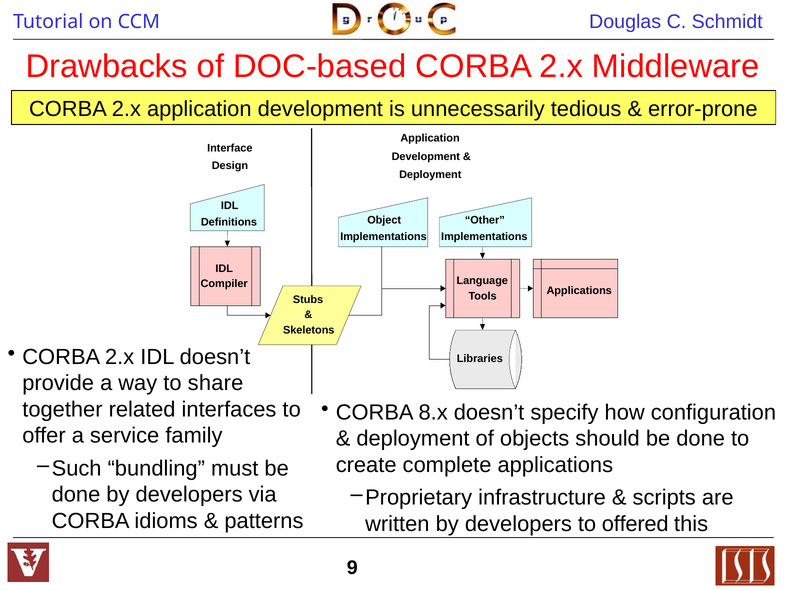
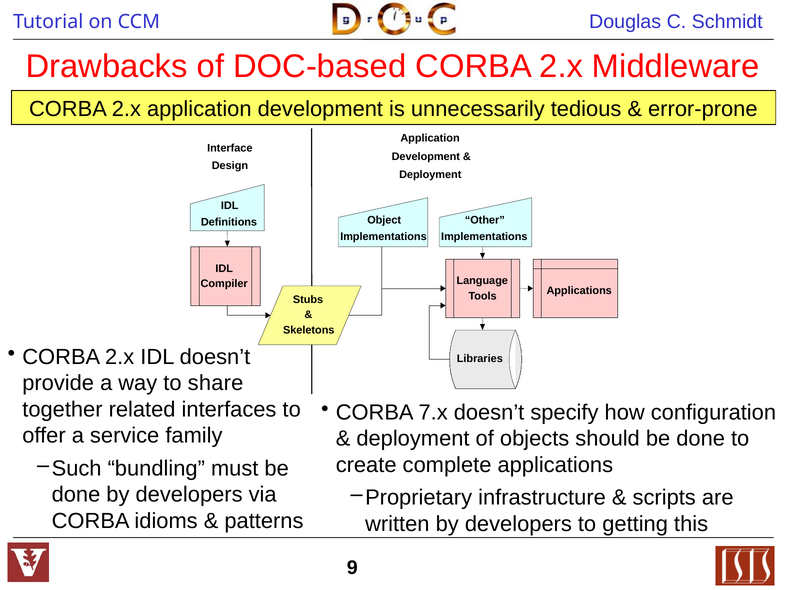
8.x: 8.x -> 7.x
offered: offered -> getting
